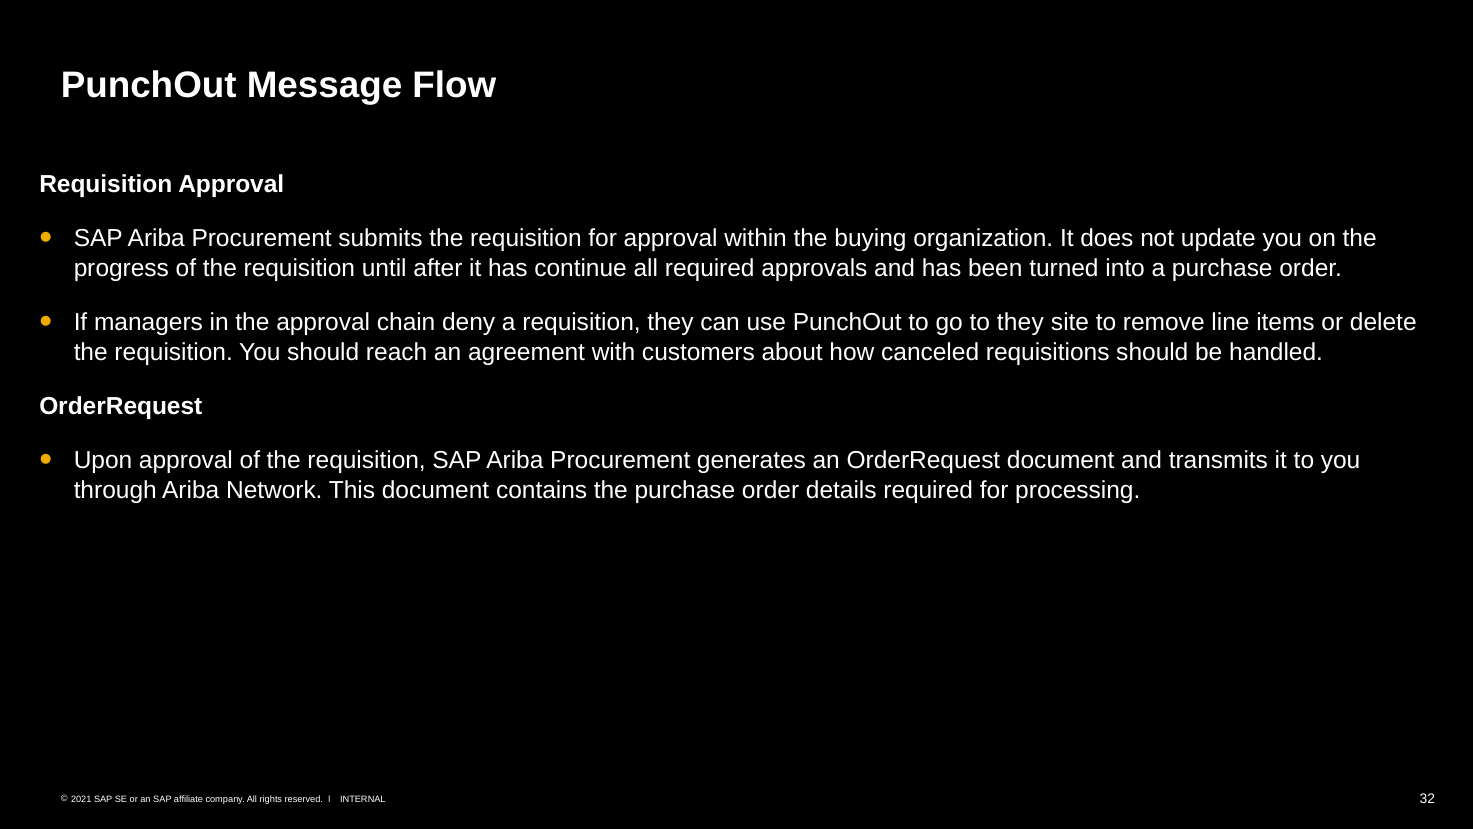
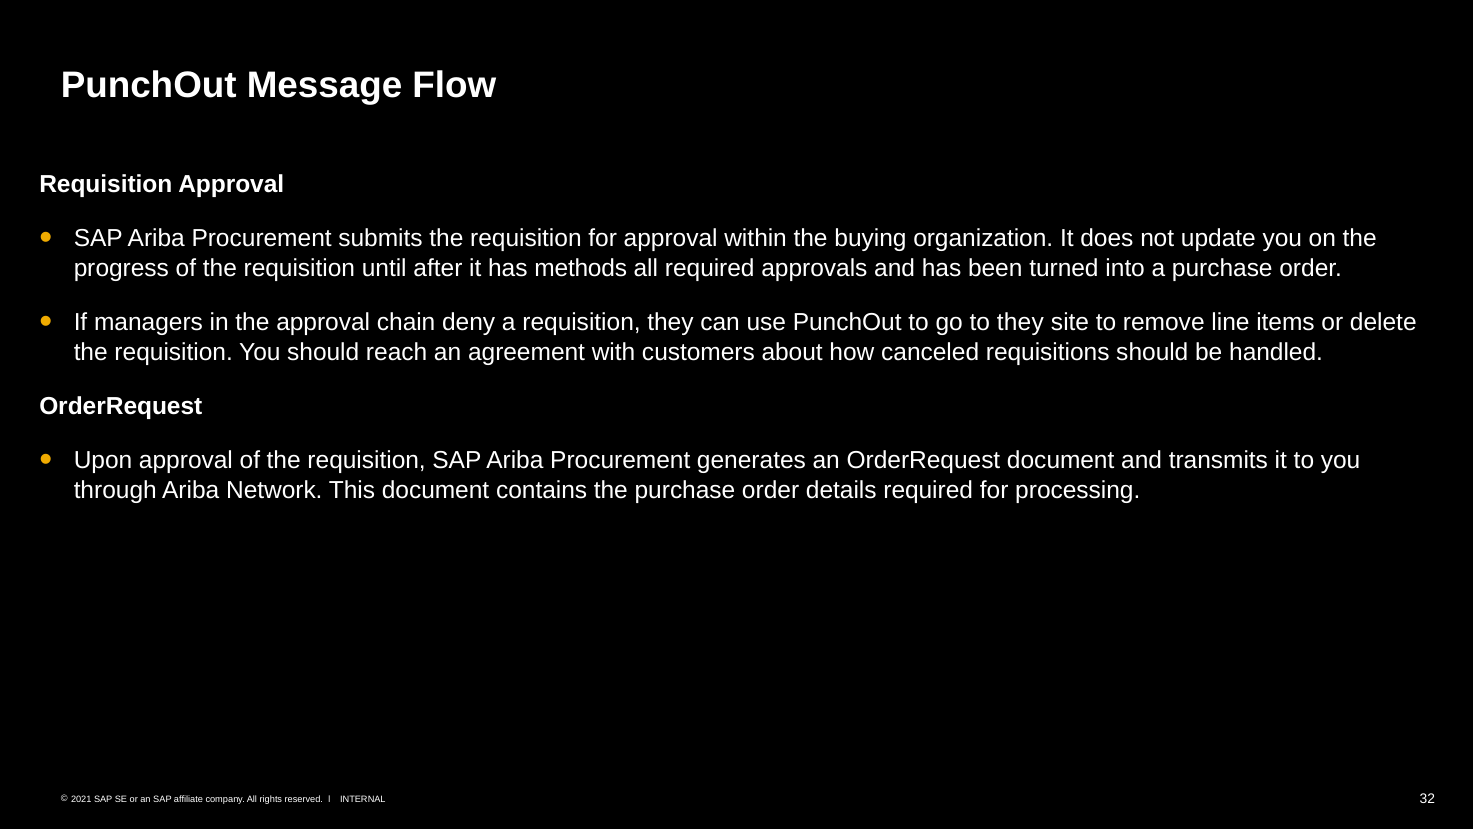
continue: continue -> methods
